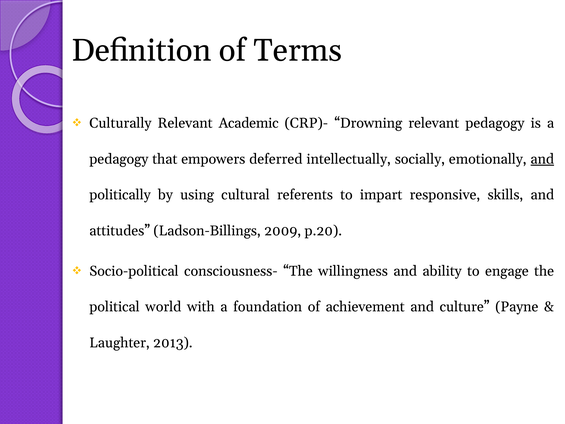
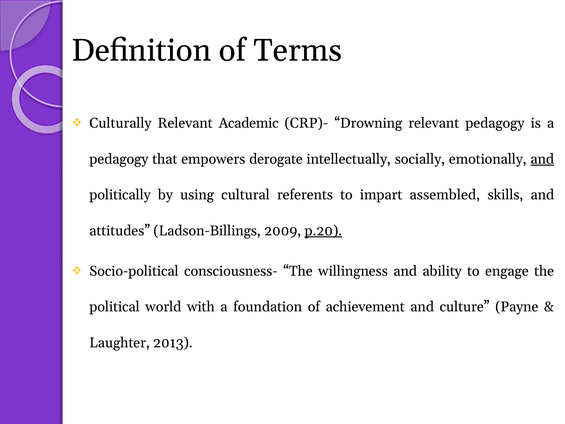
deferred: deferred -> derogate
responsive: responsive -> assembled
p.20 underline: none -> present
